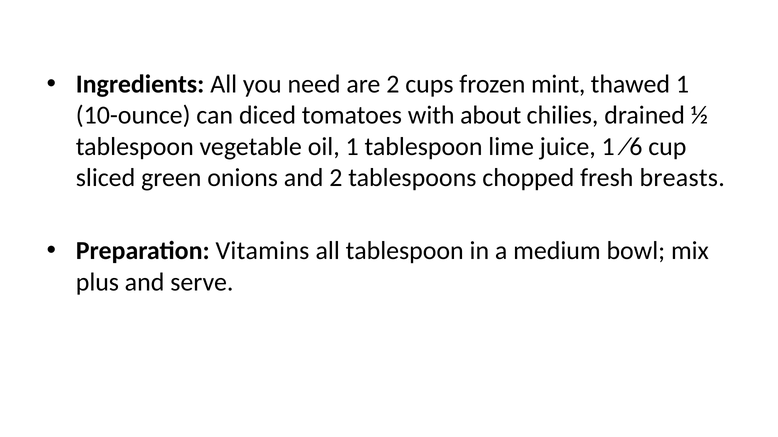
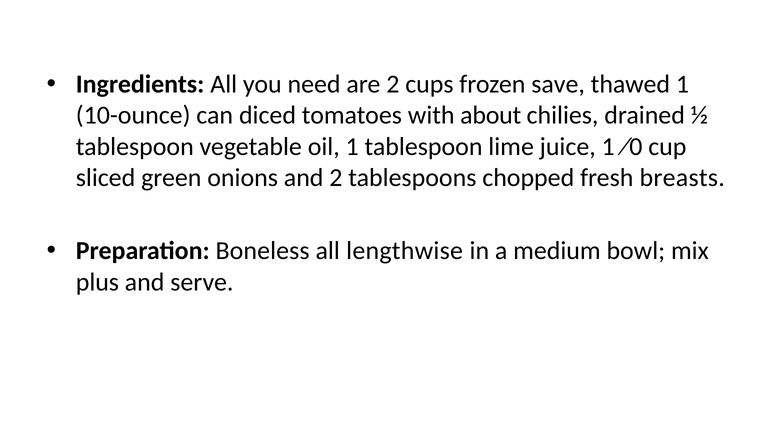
mint: mint -> save
⁄6: ⁄6 -> ⁄0
Vitamins: Vitamins -> Boneless
all tablespoon: tablespoon -> lengthwise
